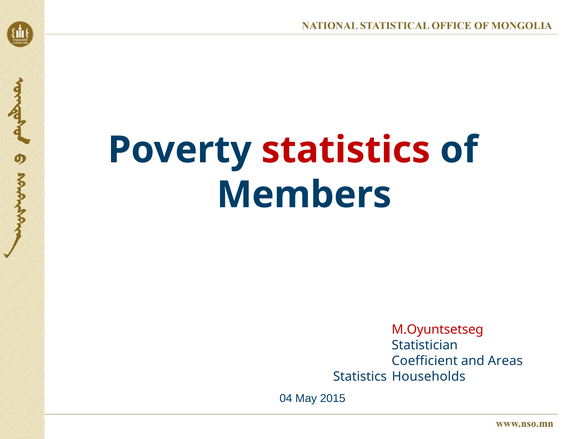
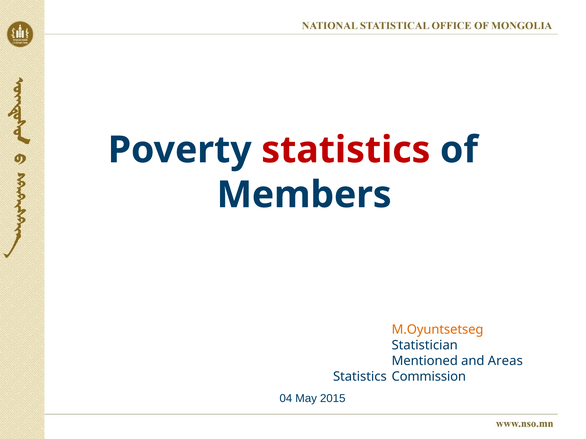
M.Oyuntsetseg colour: red -> orange
Coefficient: Coefficient -> Mentioned
Households: Households -> Commission
